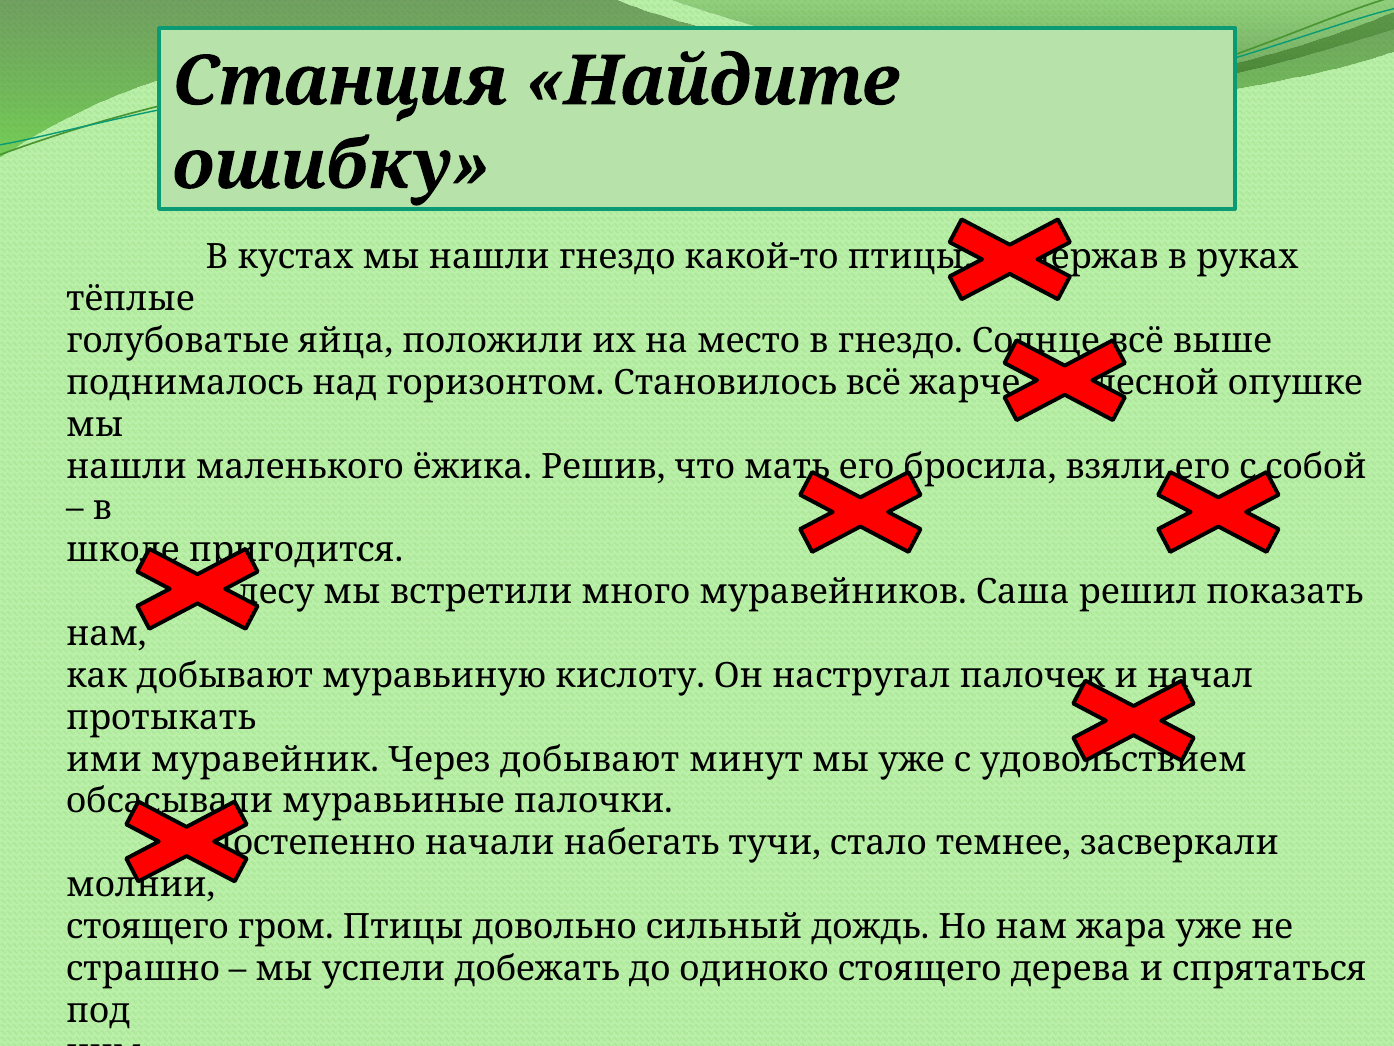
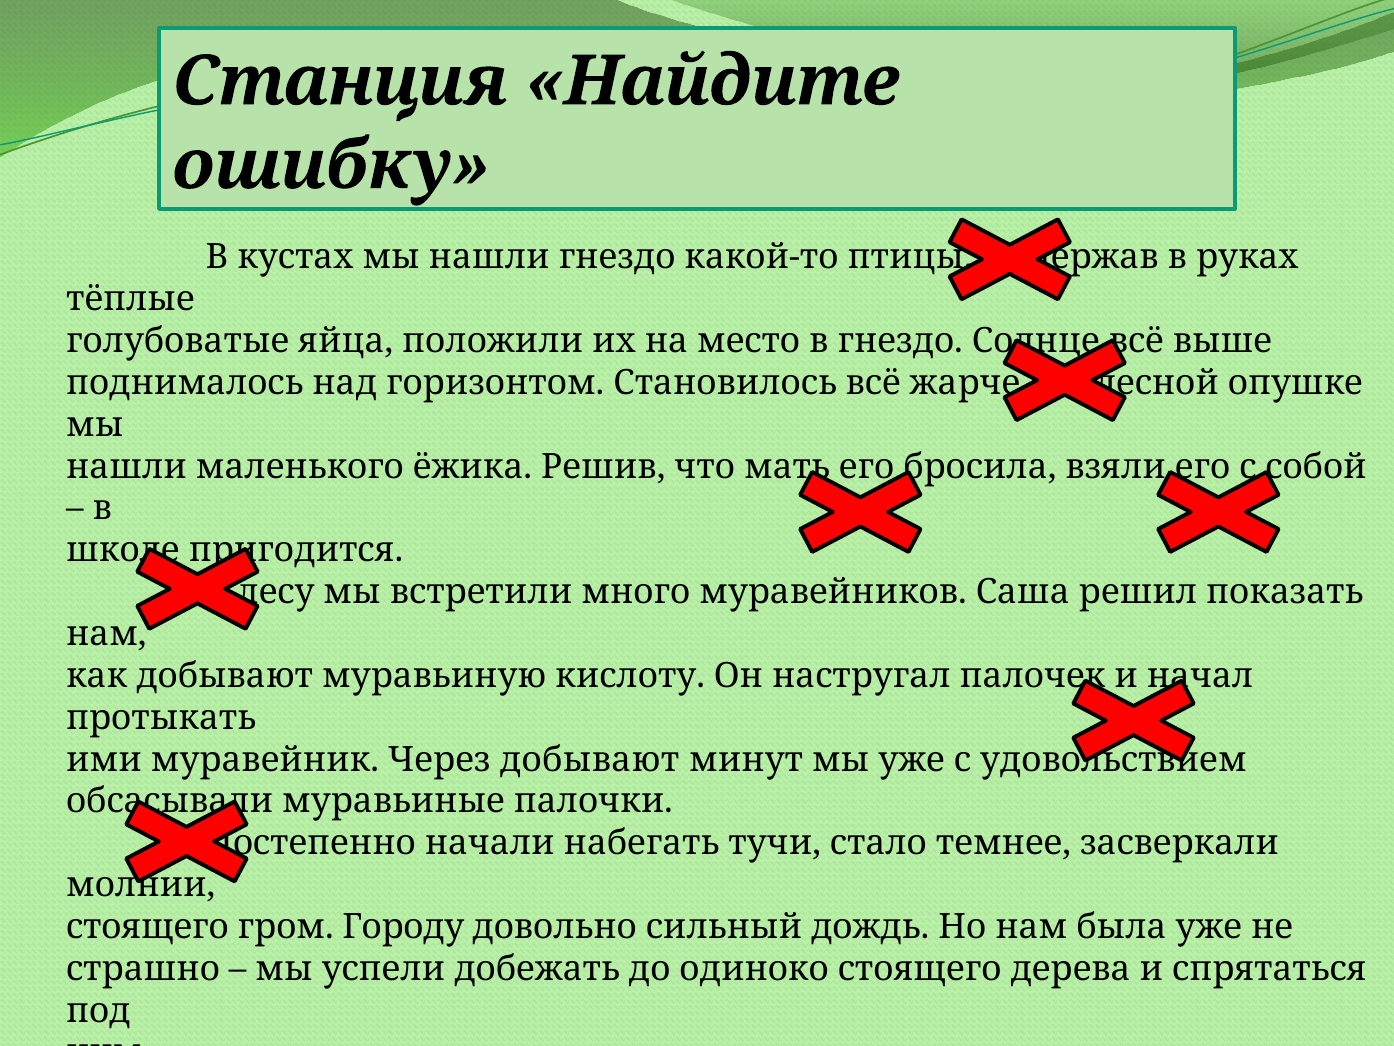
гром Птицы: Птицы -> Городу
жара: жара -> была
